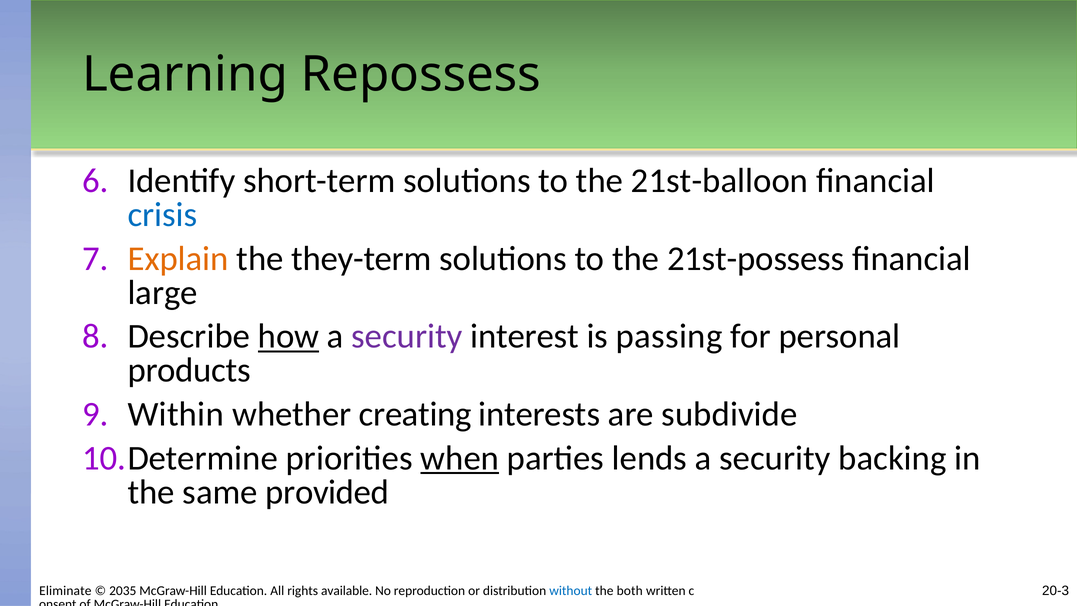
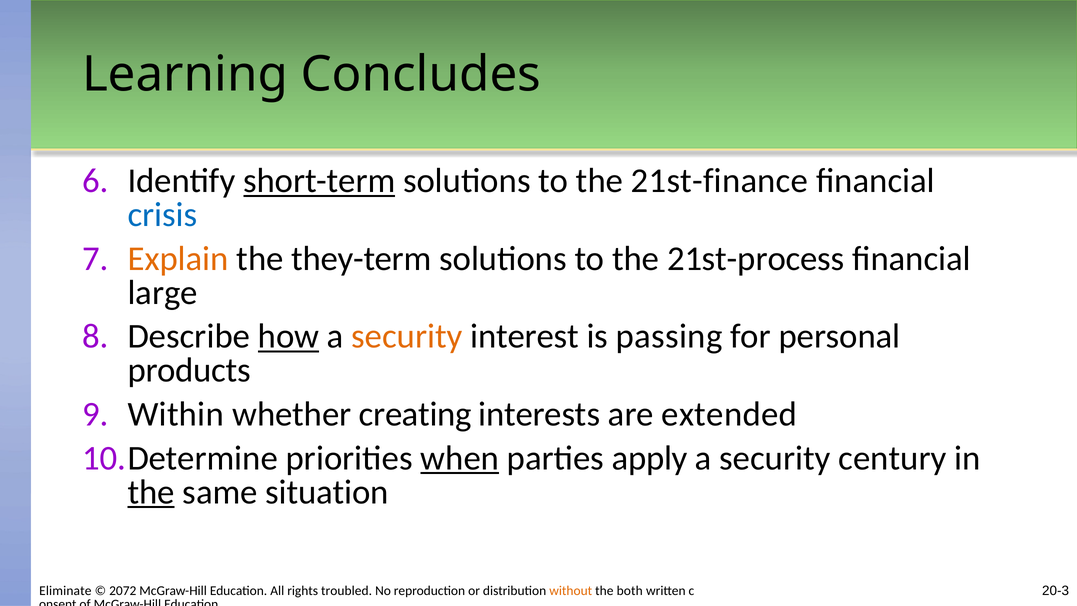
Repossess: Repossess -> Concludes
short-term underline: none -> present
21st-balloon: 21st-balloon -> 21st-finance
21st-possess: 21st-possess -> 21st-process
security at (407, 336) colour: purple -> orange
subdivide: subdivide -> extended
lends: lends -> apply
backing: backing -> century
the at (151, 492) underline: none -> present
provided: provided -> situation
2035: 2035 -> 2072
available: available -> troubled
without colour: blue -> orange
